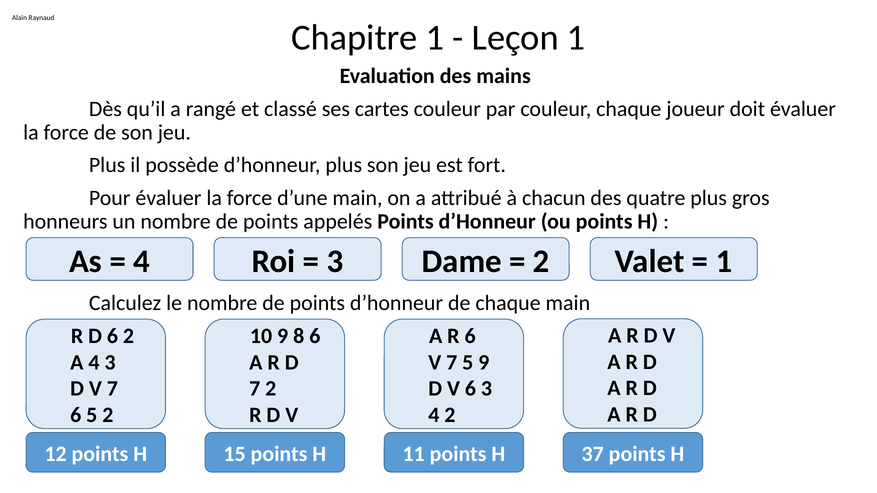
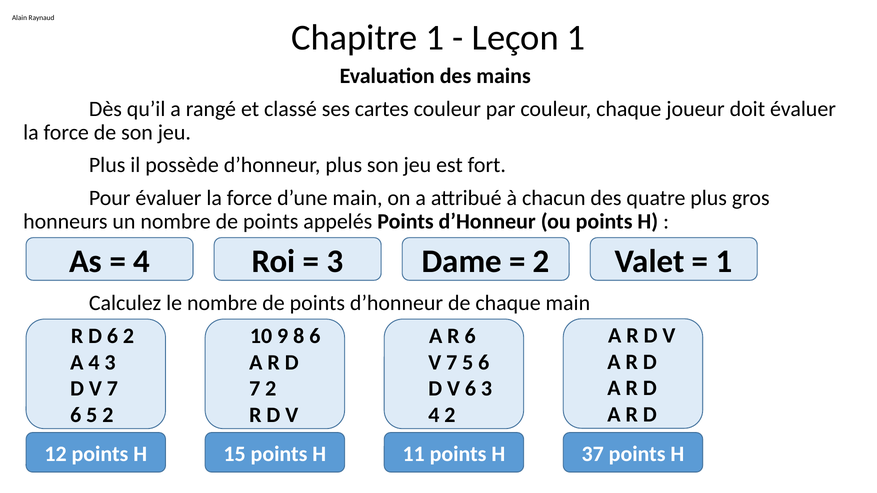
5 9: 9 -> 6
